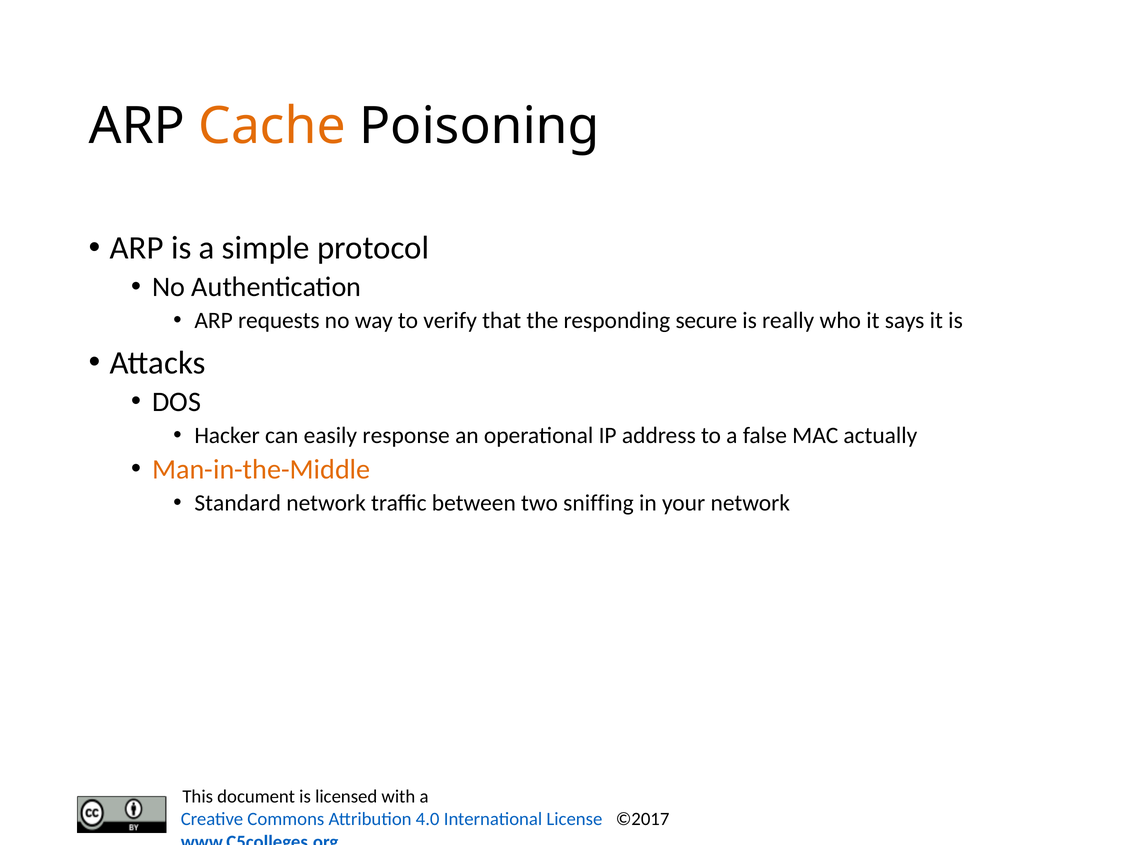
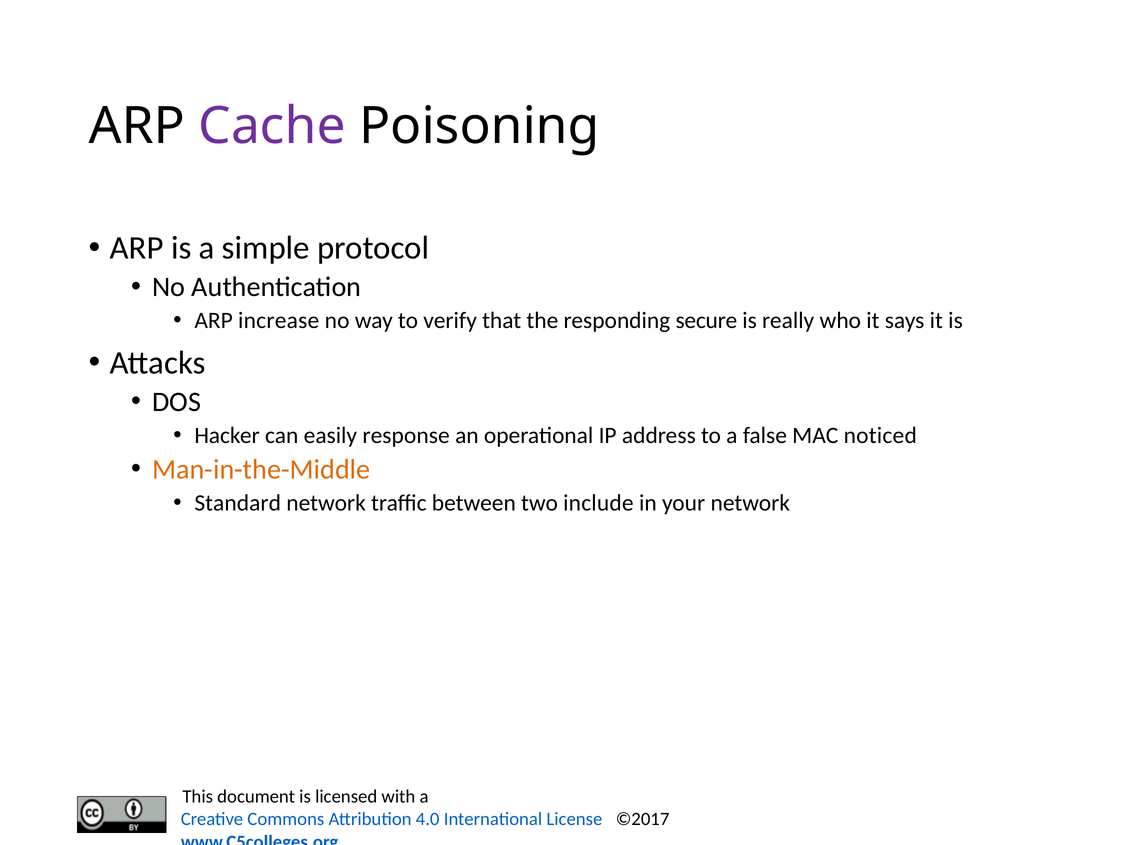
Cache colour: orange -> purple
requests: requests -> increase
actually: actually -> noticed
sniffing: sniffing -> include
